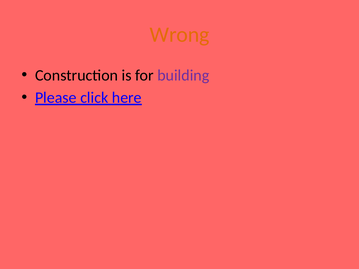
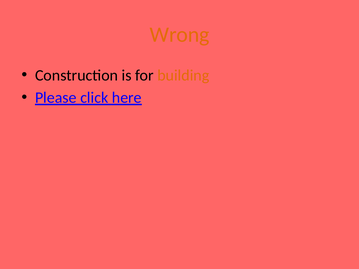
building colour: purple -> orange
